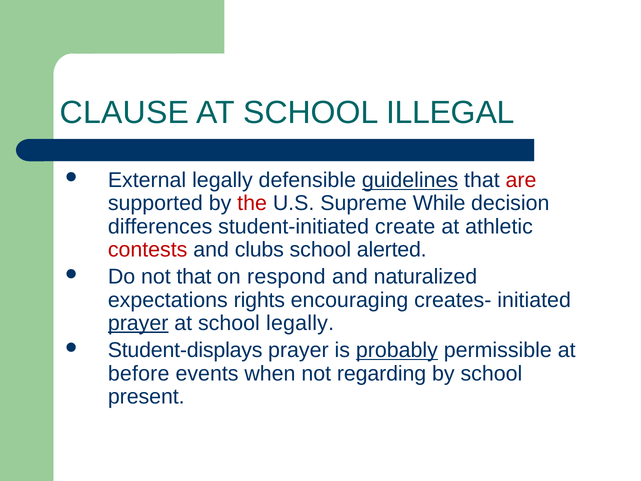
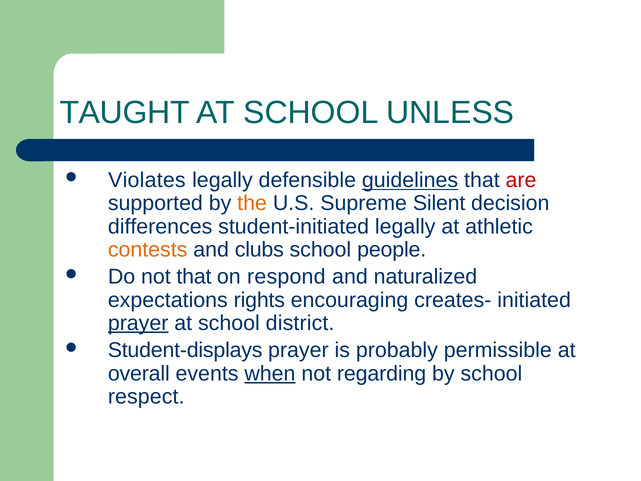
CLAUSE: CLAUSE -> TAUGHT
ILLEGAL: ILLEGAL -> UNLESS
External: External -> Violates
the colour: red -> orange
While: While -> Silent
student-initiated create: create -> legally
contests colour: red -> orange
alerted: alerted -> people
school legally: legally -> district
probably underline: present -> none
before: before -> overall
when underline: none -> present
present: present -> respect
